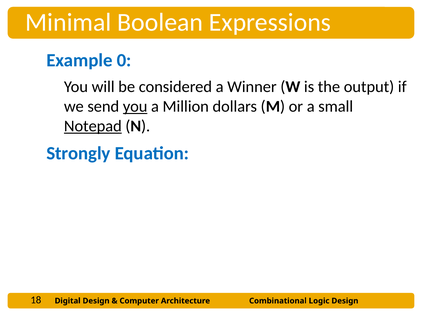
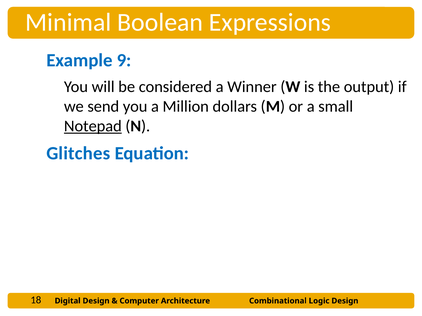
0: 0 -> 9
you at (135, 107) underline: present -> none
Strongly: Strongly -> Glitches
